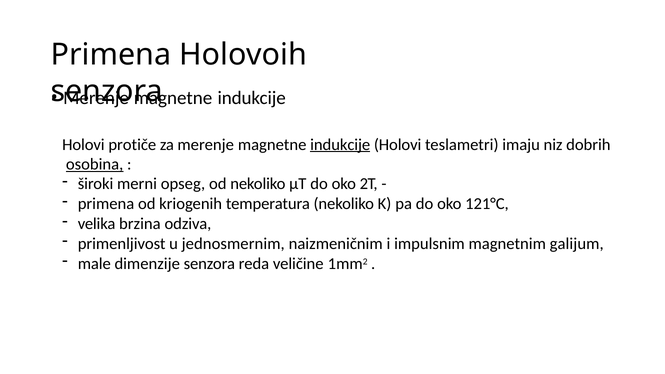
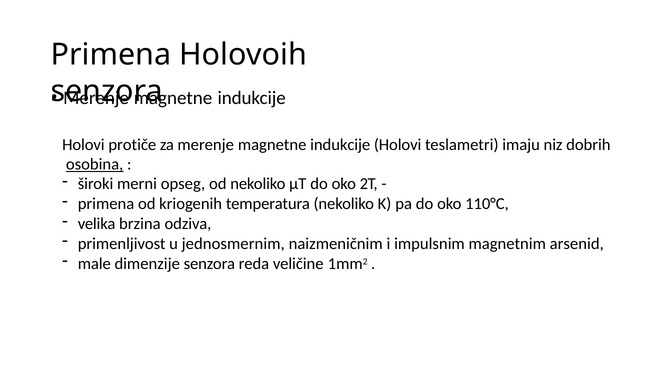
indukcije at (340, 145) underline: present -> none
121°C: 121°C -> 110°C
galijum: galijum -> arsenid
